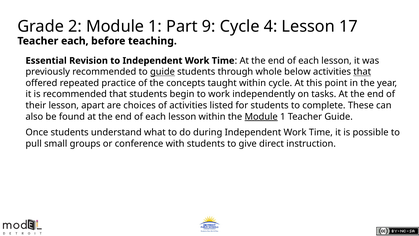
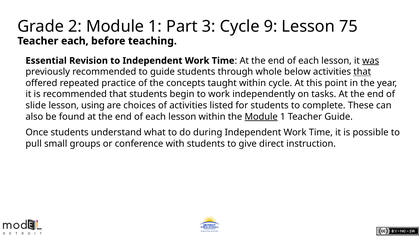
9: 9 -> 3
4: 4 -> 9
17: 17 -> 75
was underline: none -> present
guide at (162, 72) underline: present -> none
their: their -> slide
apart: apart -> using
